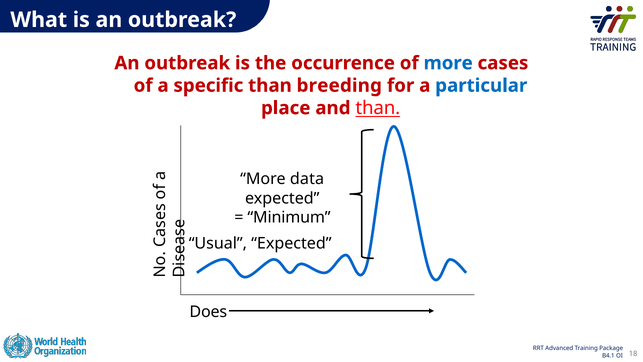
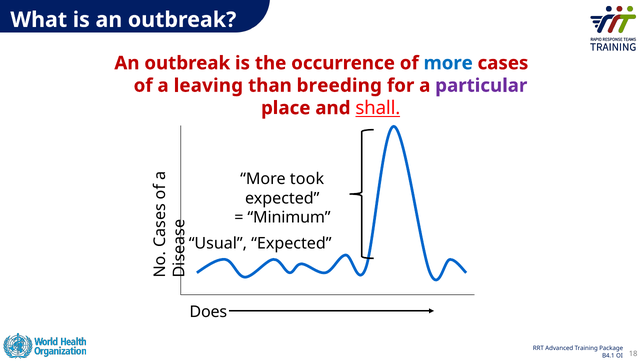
specific: specific -> leaving
particular colour: blue -> purple
and than: than -> shall
data: data -> took
